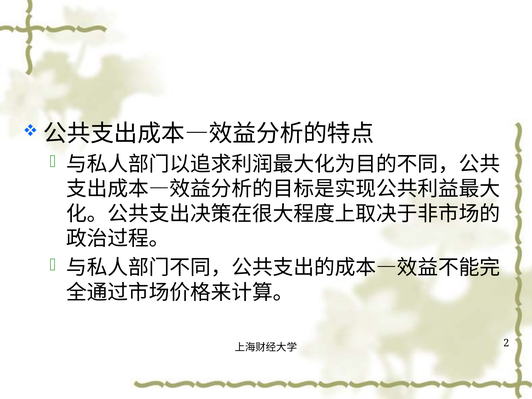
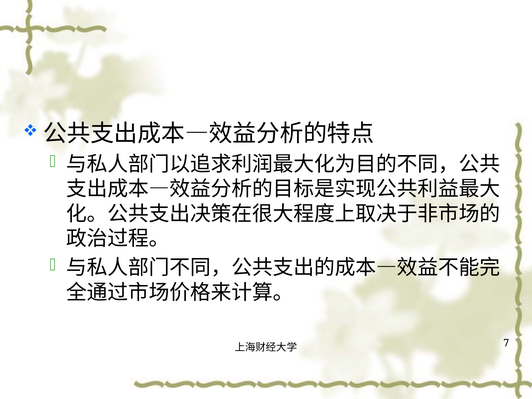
2: 2 -> 7
